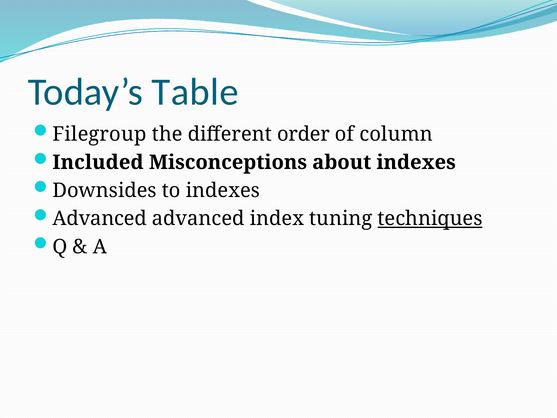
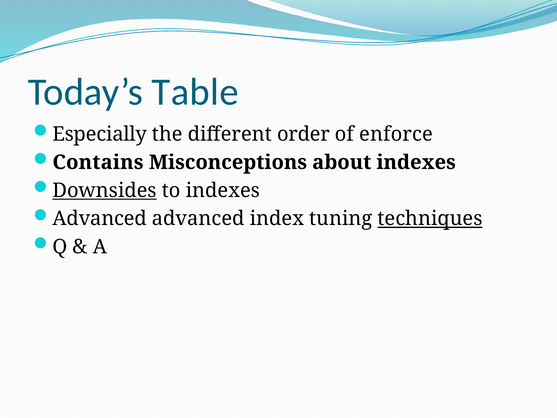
Filegroup: Filegroup -> Especially
column: column -> enforce
Included: Included -> Contains
Downsides underline: none -> present
